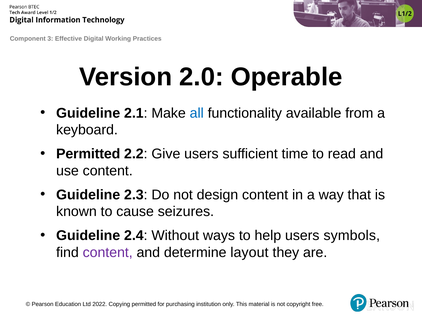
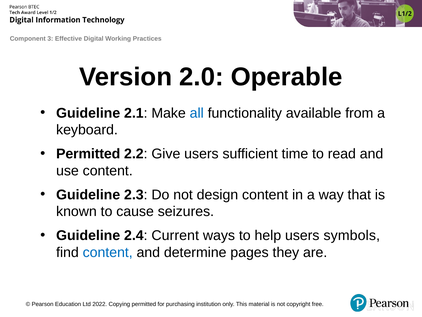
Without: Without -> Current
content at (108, 252) colour: purple -> blue
layout: layout -> pages
